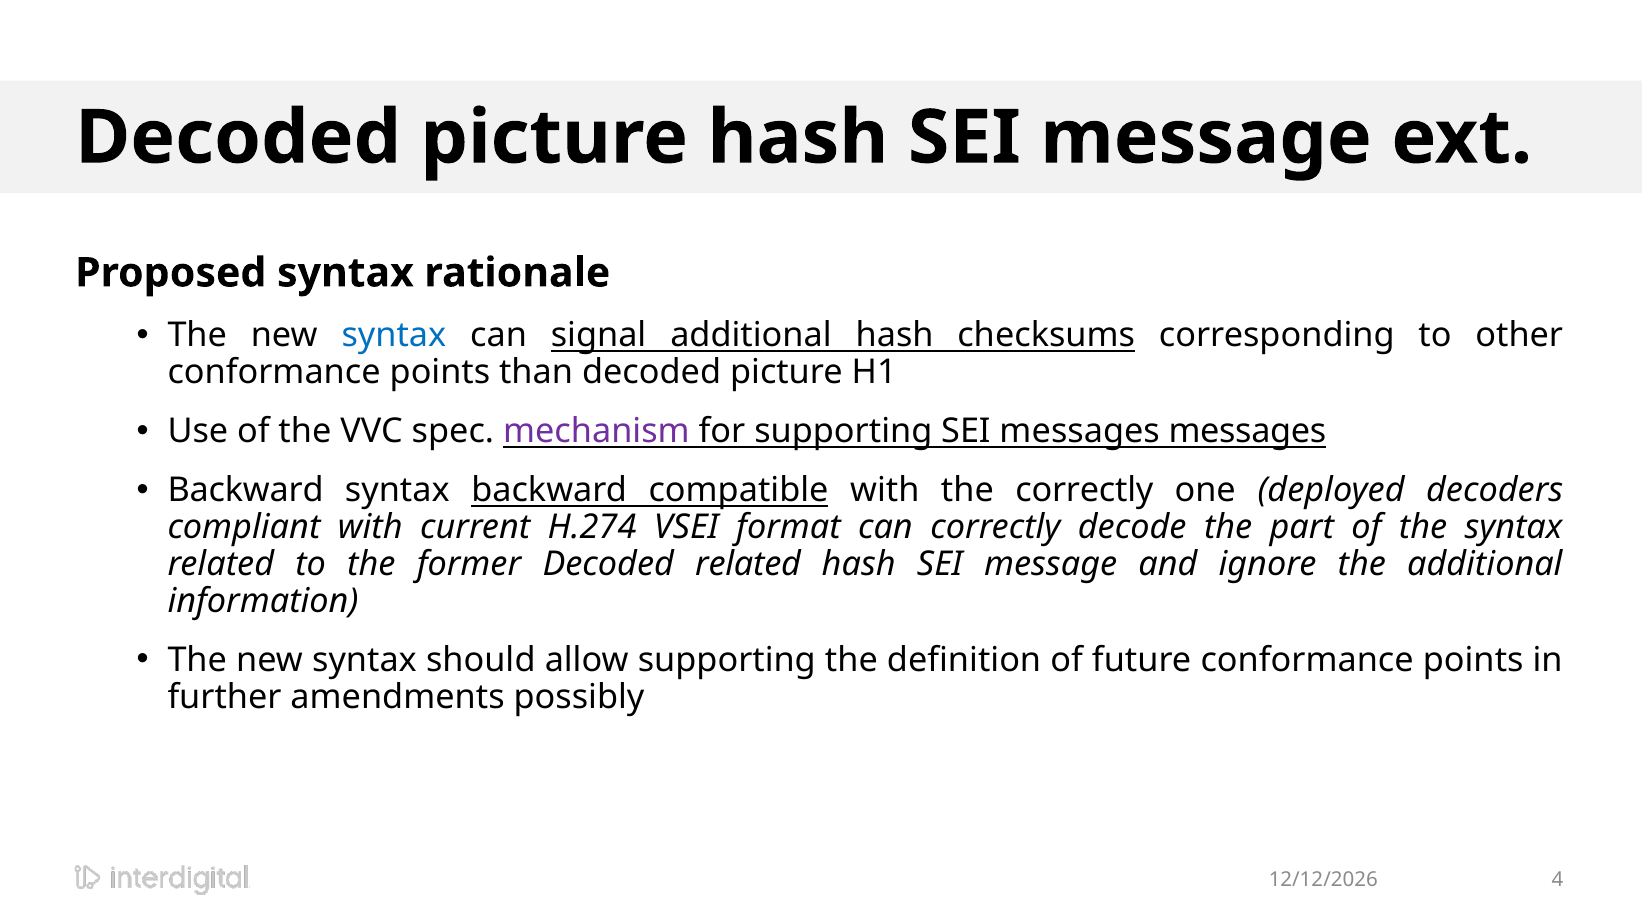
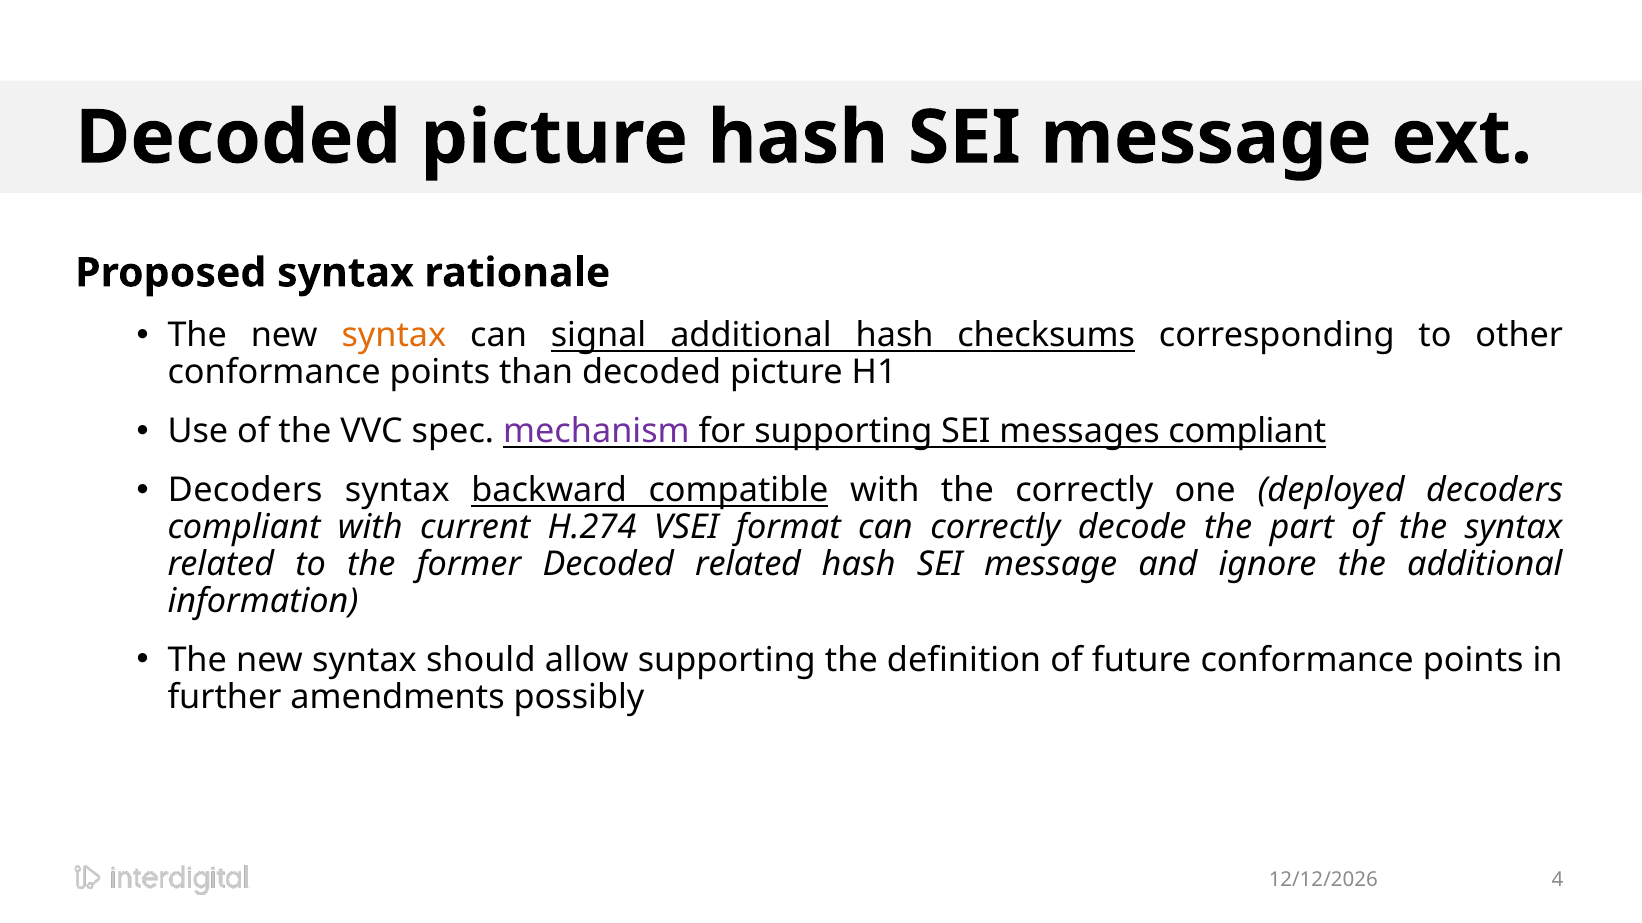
syntax at (394, 336) colour: blue -> orange
messages messages: messages -> compliant
Backward at (246, 491): Backward -> Decoders
